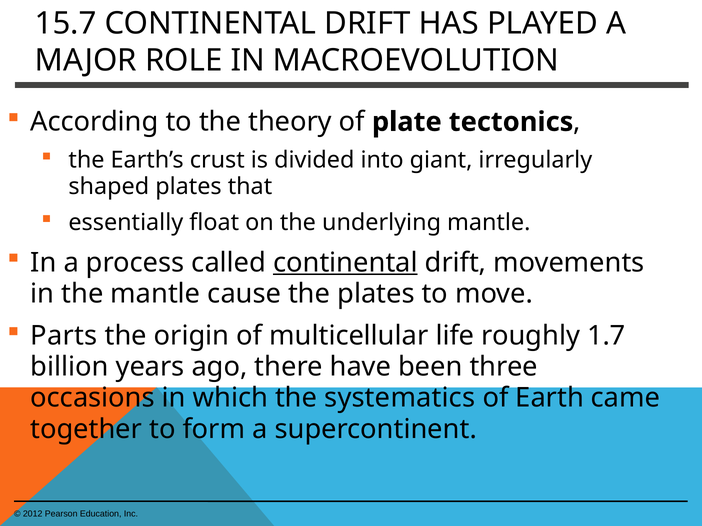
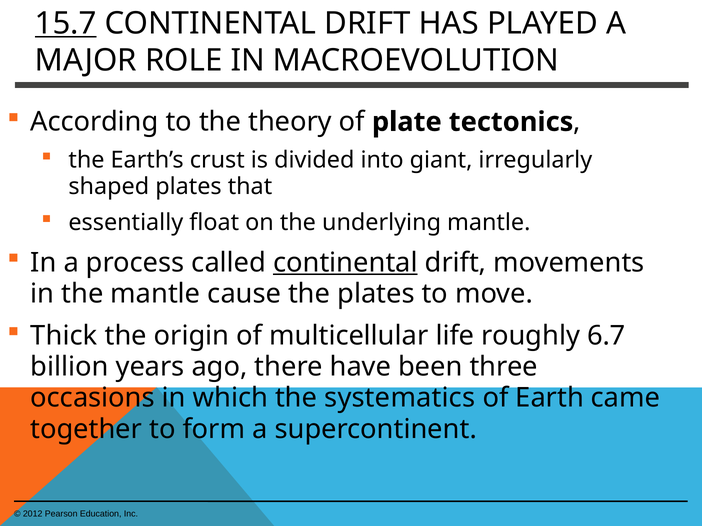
15.7 underline: none -> present
Parts: Parts -> Thick
1.7: 1.7 -> 6.7
